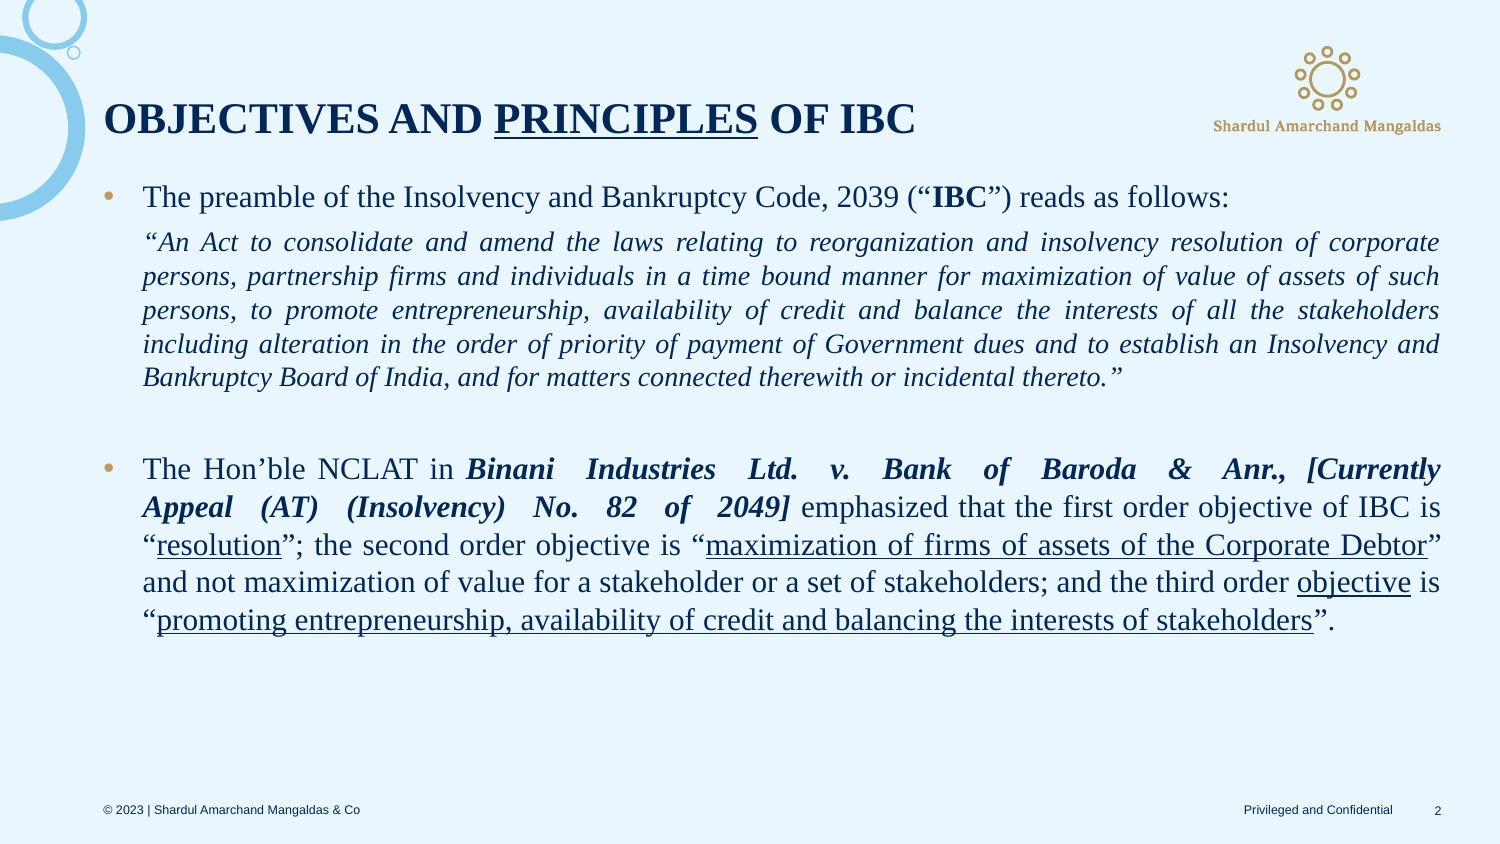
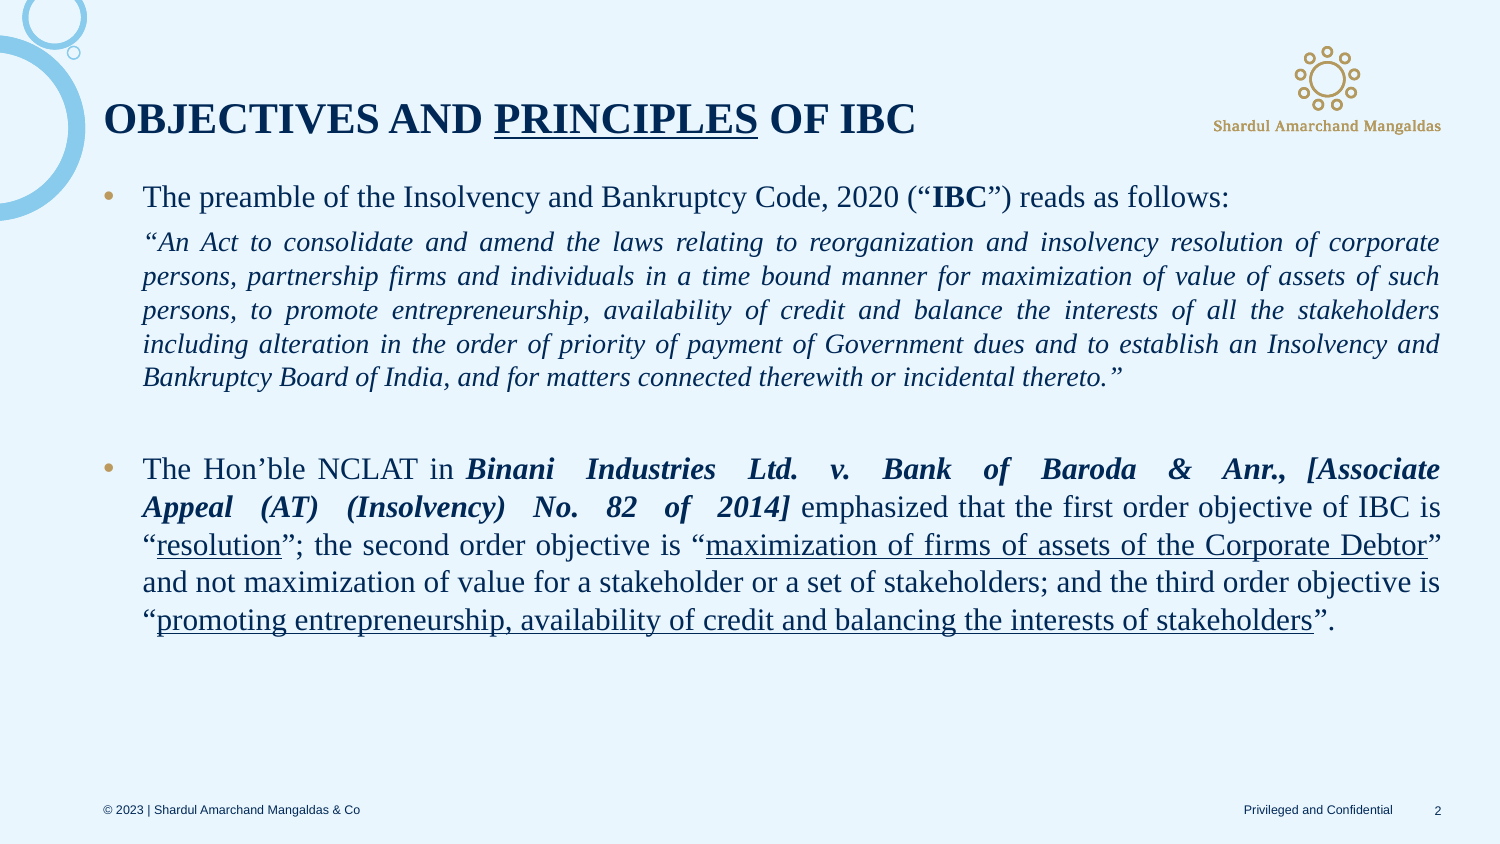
2039: 2039 -> 2020
Currently: Currently -> Associate
2049: 2049 -> 2014
objective at (1354, 582) underline: present -> none
